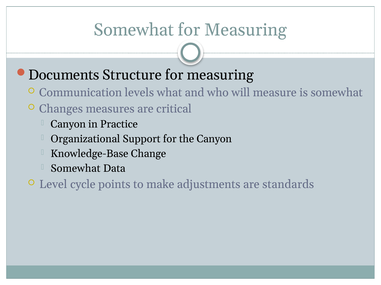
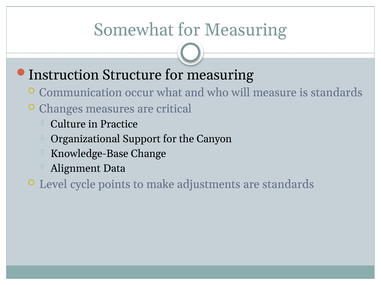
Documents: Documents -> Instruction
levels: levels -> occur
is somewhat: somewhat -> standards
Canyon at (68, 124): Canyon -> Culture
Somewhat at (76, 169): Somewhat -> Alignment
